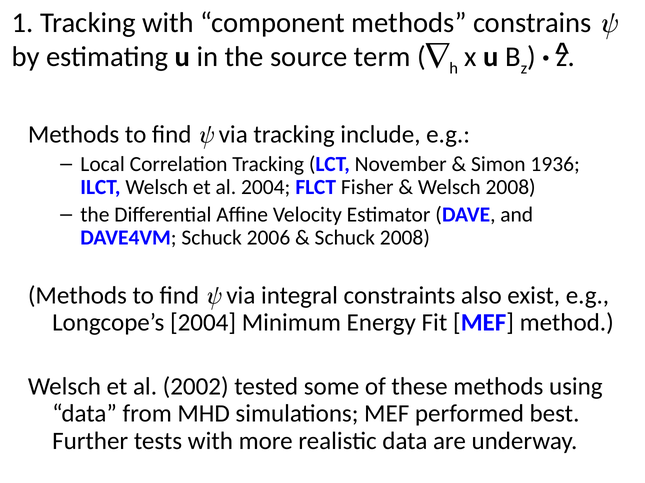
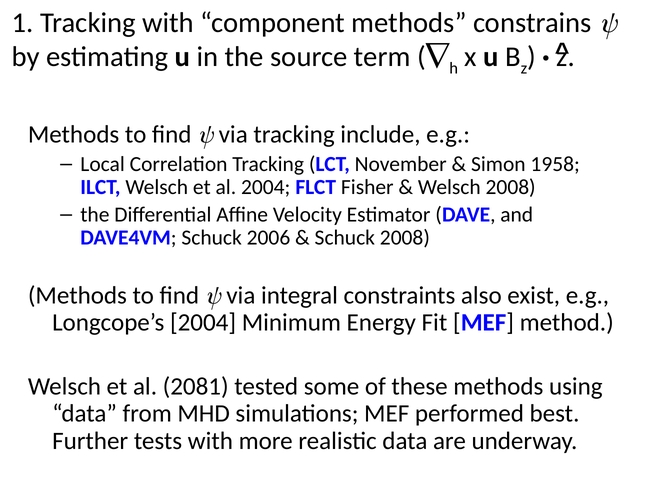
1936: 1936 -> 1958
2002: 2002 -> 2081
